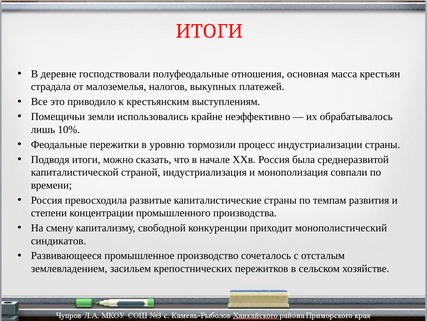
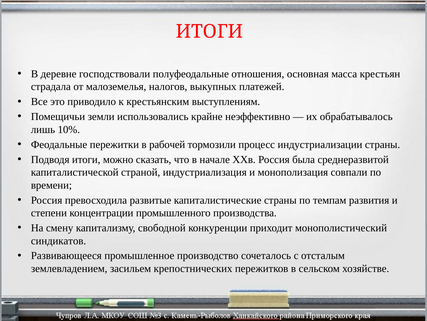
уровню: уровню -> рабочей
